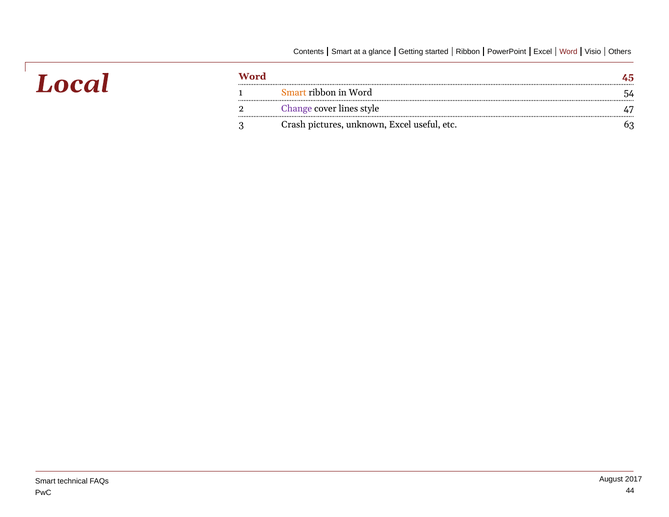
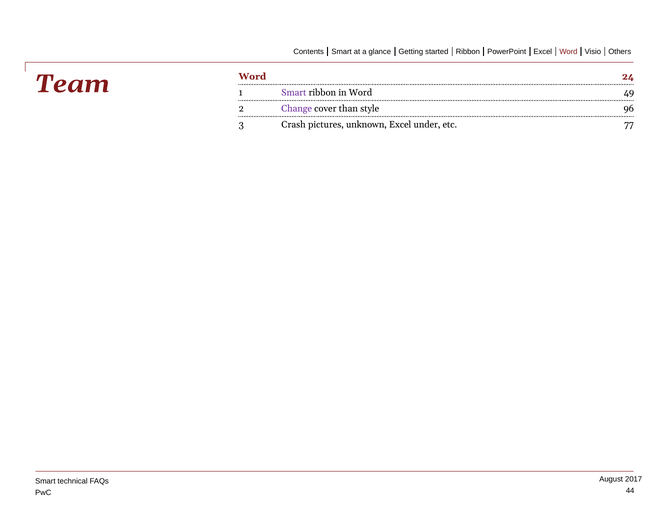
45: 45 -> 24
Local: Local -> Team
Smart at (294, 92) colour: orange -> purple
54: 54 -> 49
lines: lines -> than
47: 47 -> 96
useful: useful -> under
63: 63 -> 77
